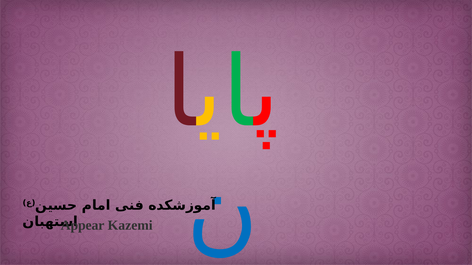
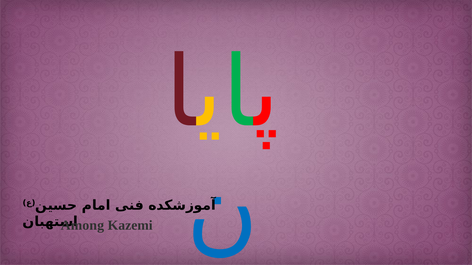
Appear: Appear -> Among
